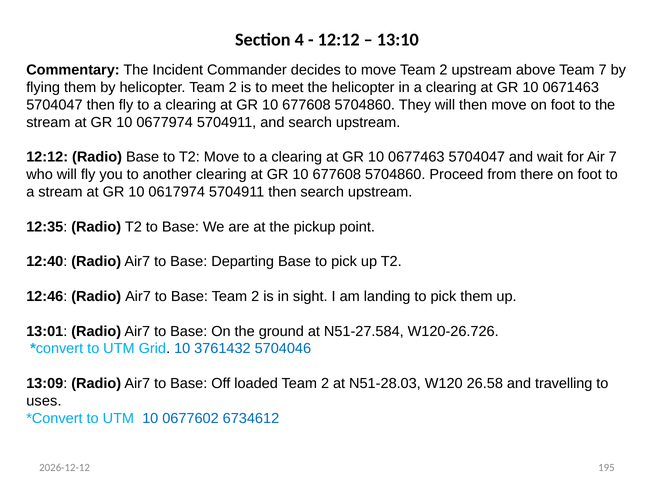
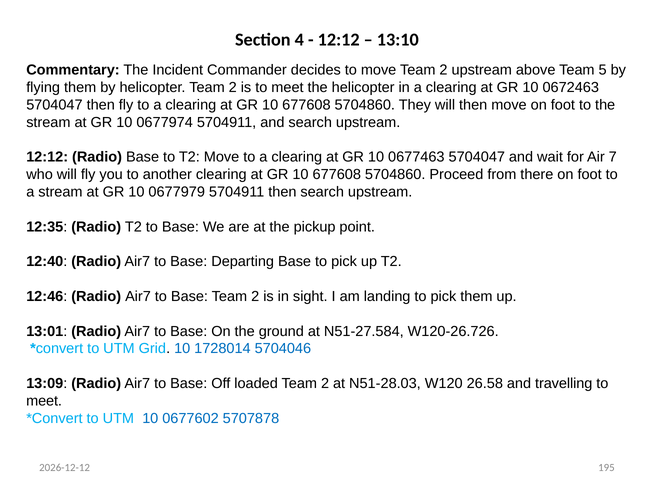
Team 7: 7 -> 5
0671463: 0671463 -> 0672463
0617974: 0617974 -> 0677979
3761432: 3761432 -> 1728014
uses at (44, 401): uses -> meet
6734612: 6734612 -> 5707878
